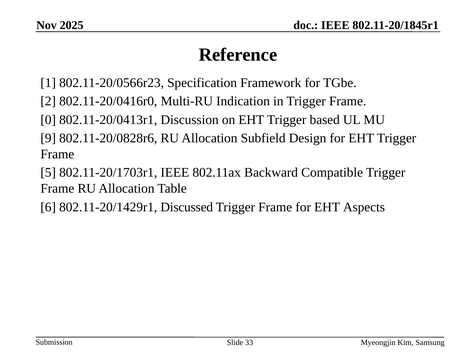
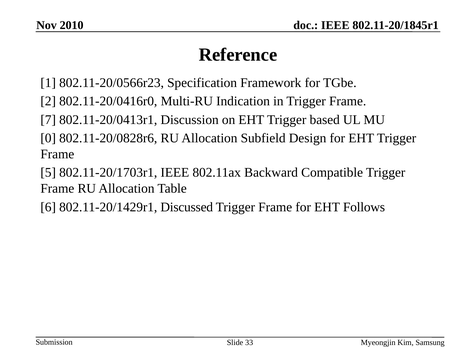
2025: 2025 -> 2010
0: 0 -> 7
9: 9 -> 0
Aspects: Aspects -> Follows
